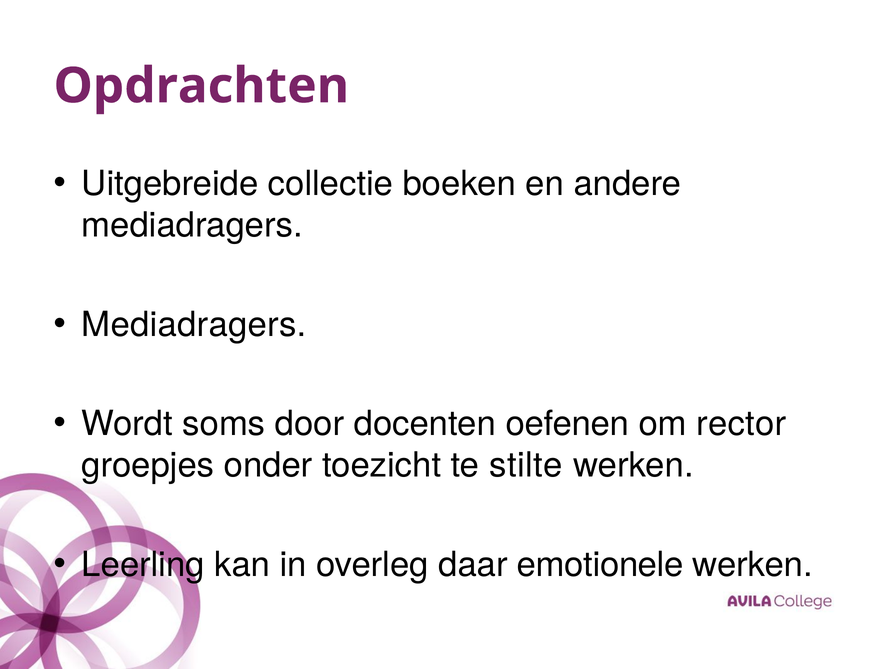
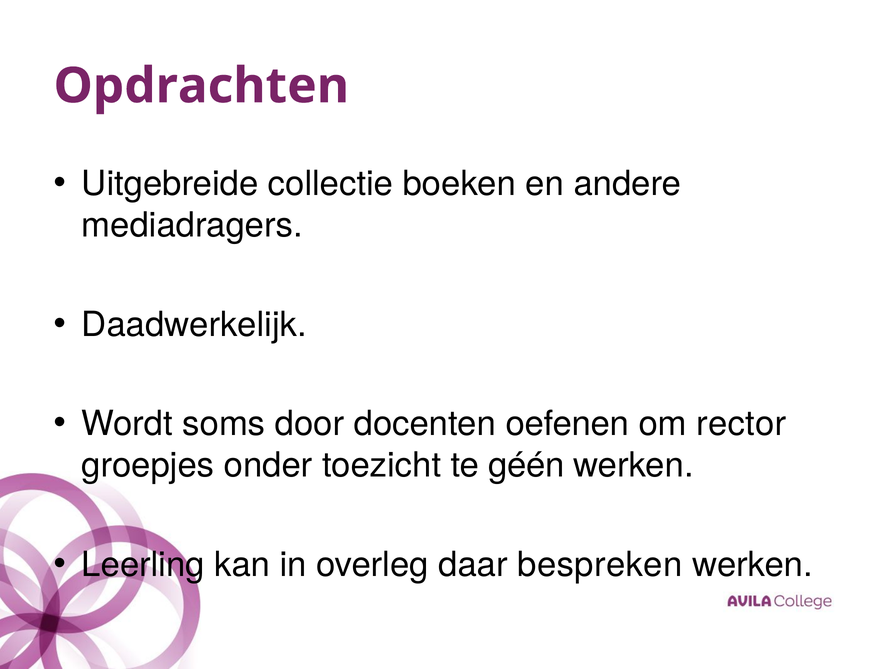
Mediadragers at (194, 325): Mediadragers -> Daadwerkelijk
stilte: stilte -> géén
emotionele: emotionele -> bespreken
